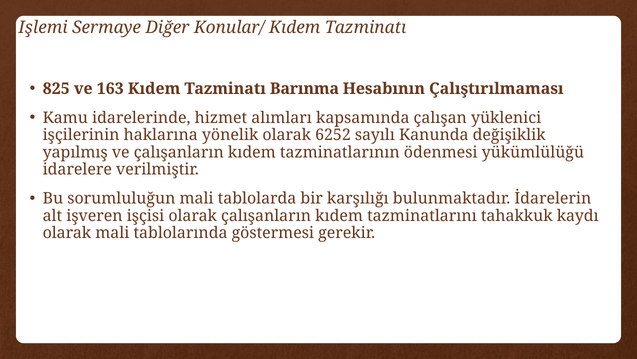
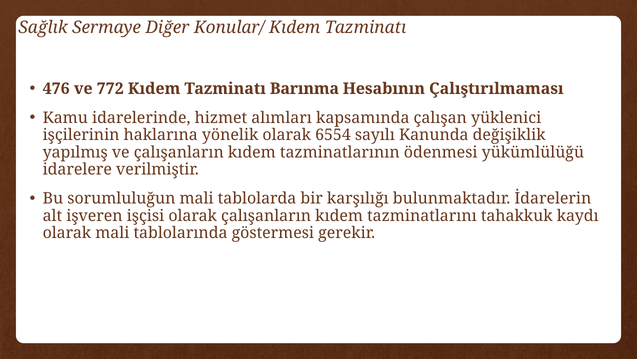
Işlemi: Işlemi -> Sağlık
825: 825 -> 476
163: 163 -> 772
6252: 6252 -> 6554
